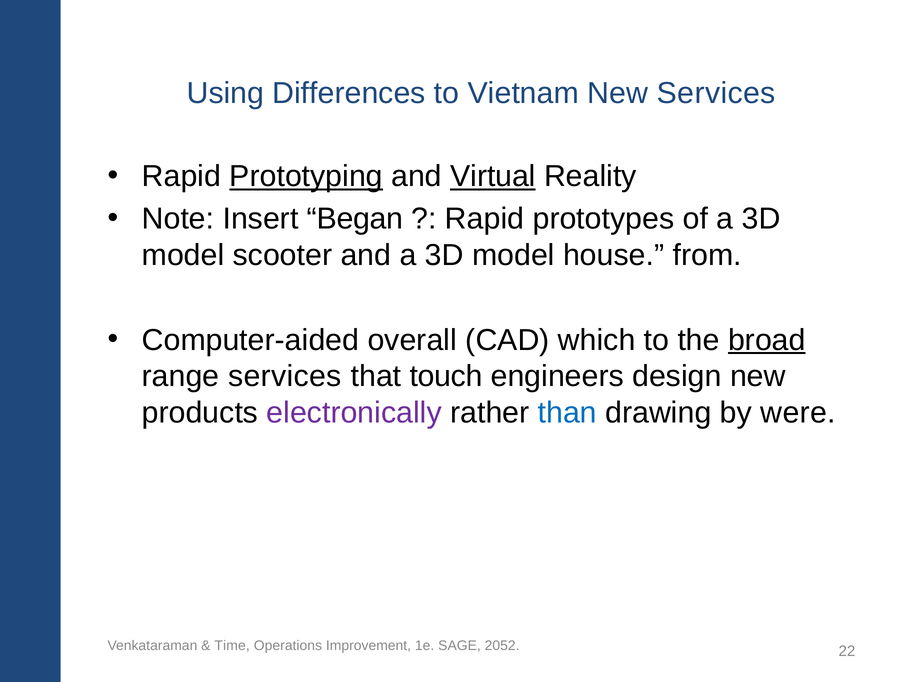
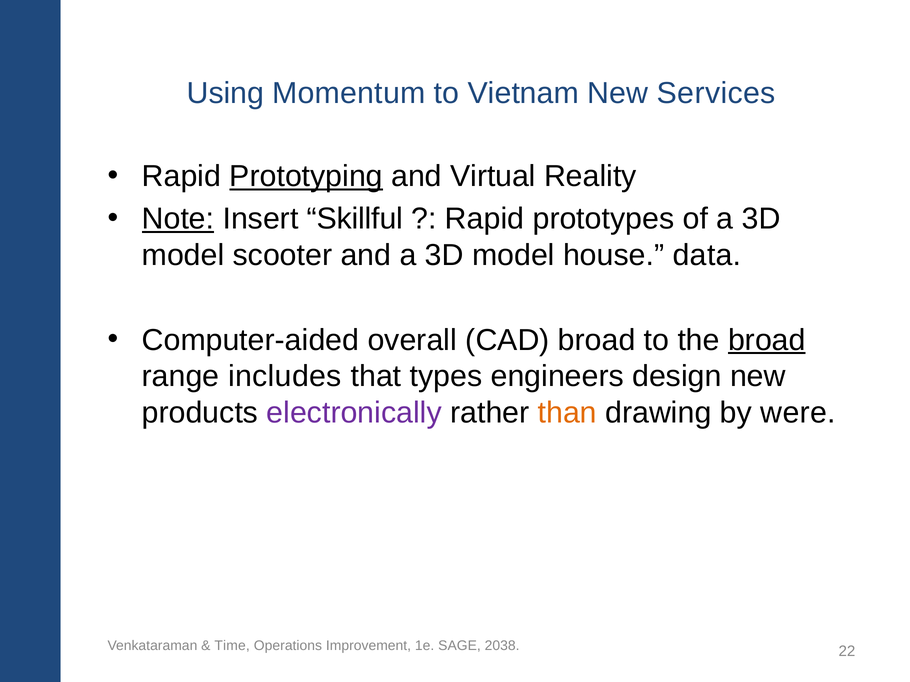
Differences: Differences -> Momentum
Virtual underline: present -> none
Note underline: none -> present
Began: Began -> Skillful
from: from -> data
CAD which: which -> broad
range services: services -> includes
touch: touch -> types
than colour: blue -> orange
2052: 2052 -> 2038
